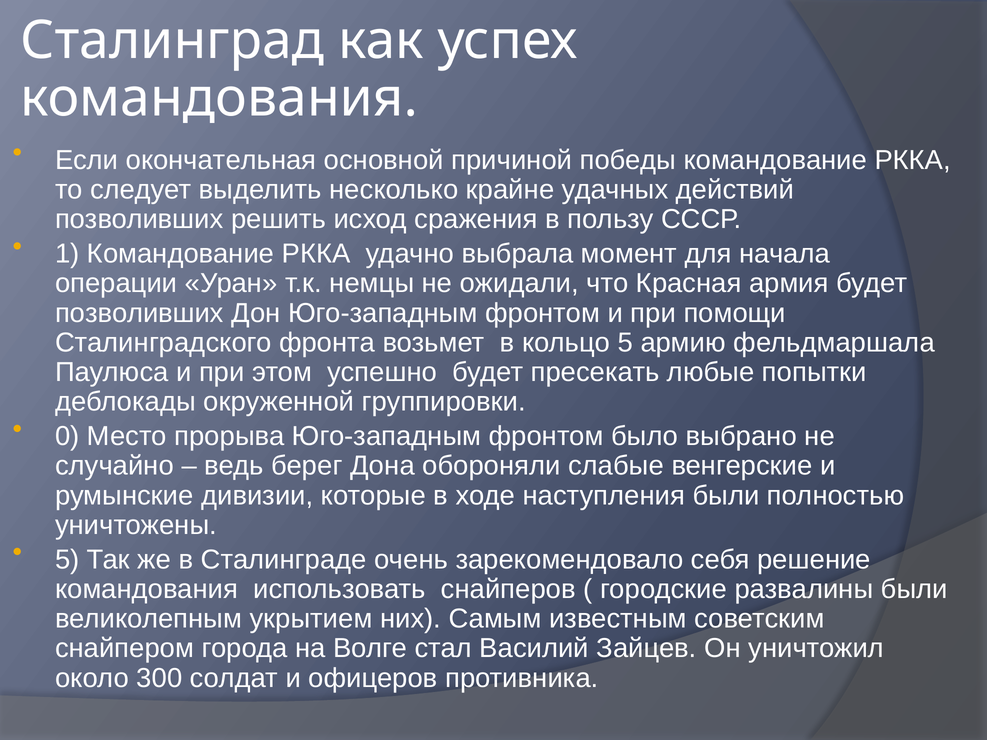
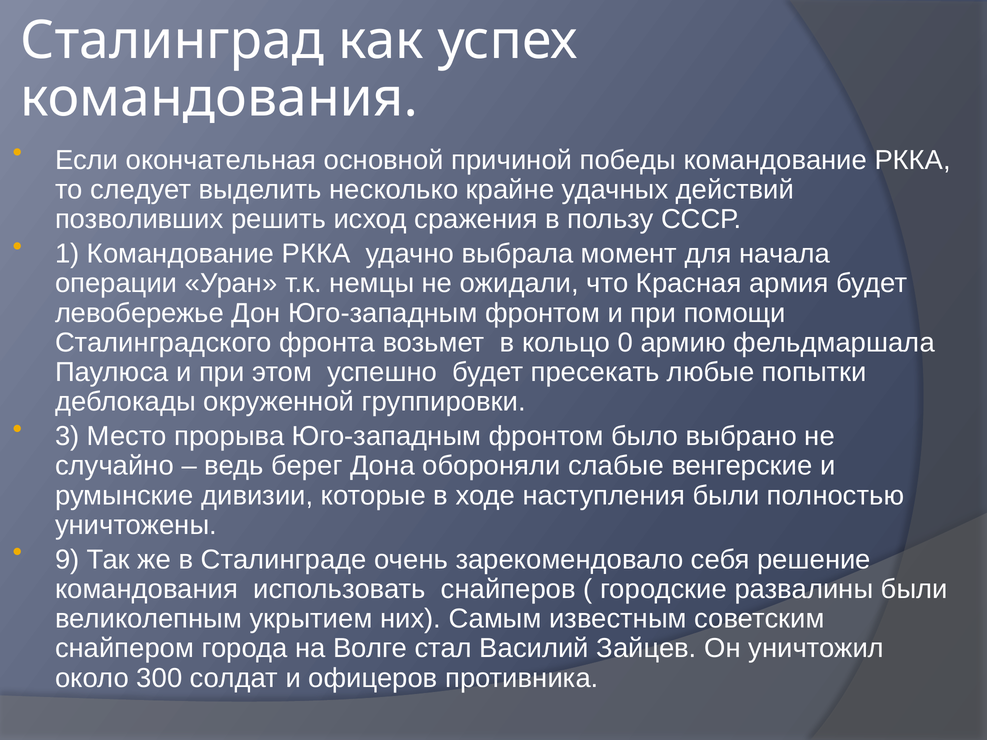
позволивших at (139, 313): позволивших -> левобережье
кольцо 5: 5 -> 0
0: 0 -> 3
5 at (67, 560): 5 -> 9
